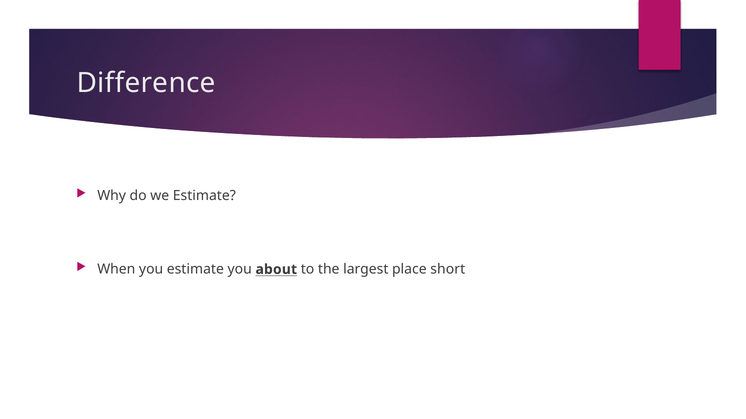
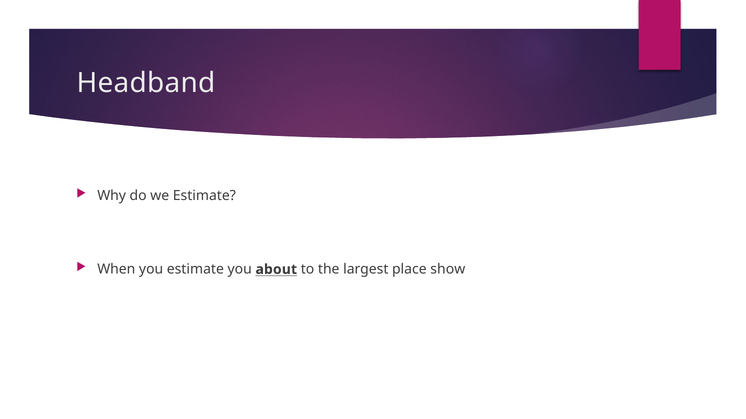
Difference: Difference -> Headband
short: short -> show
